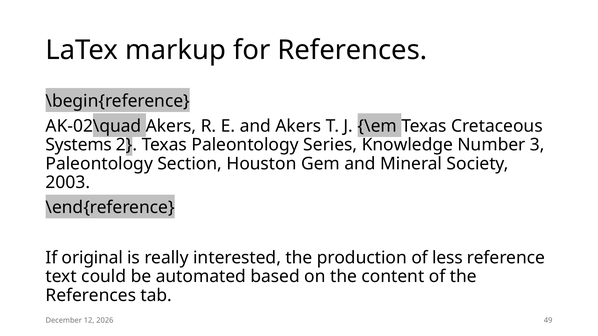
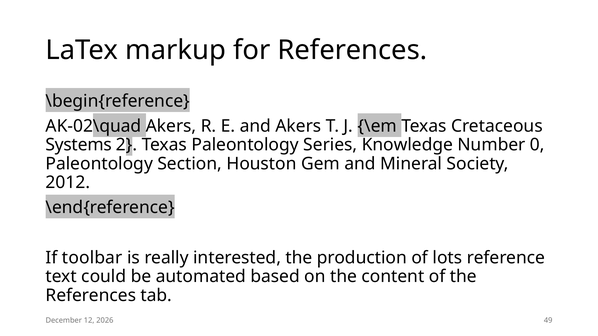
3: 3 -> 0
2003: 2003 -> 2012
original: original -> toolbar
less: less -> lots
